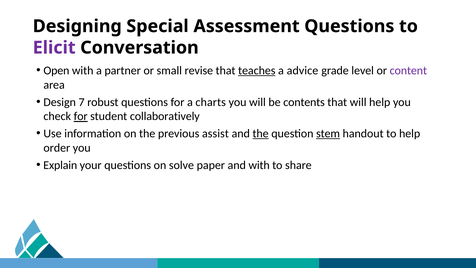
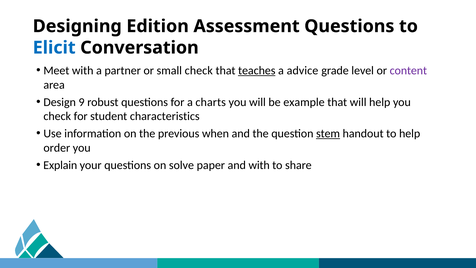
Special: Special -> Edition
Elicit colour: purple -> blue
Open: Open -> Meet
small revise: revise -> check
7: 7 -> 9
contents: contents -> example
for at (81, 116) underline: present -> none
collaboratively: collaboratively -> characteristics
assist: assist -> when
the at (261, 134) underline: present -> none
